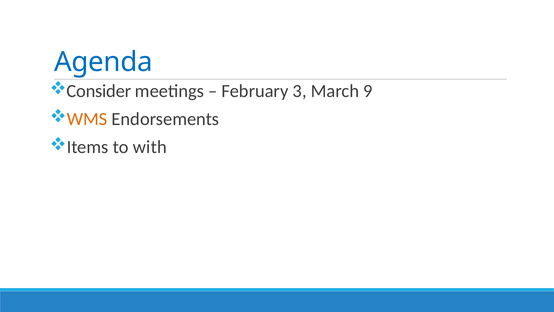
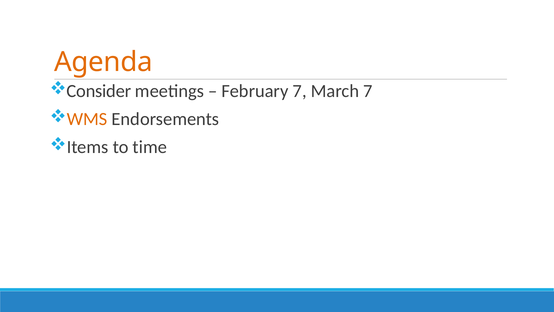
Agenda colour: blue -> orange
February 3: 3 -> 7
March 9: 9 -> 7
with: with -> time
